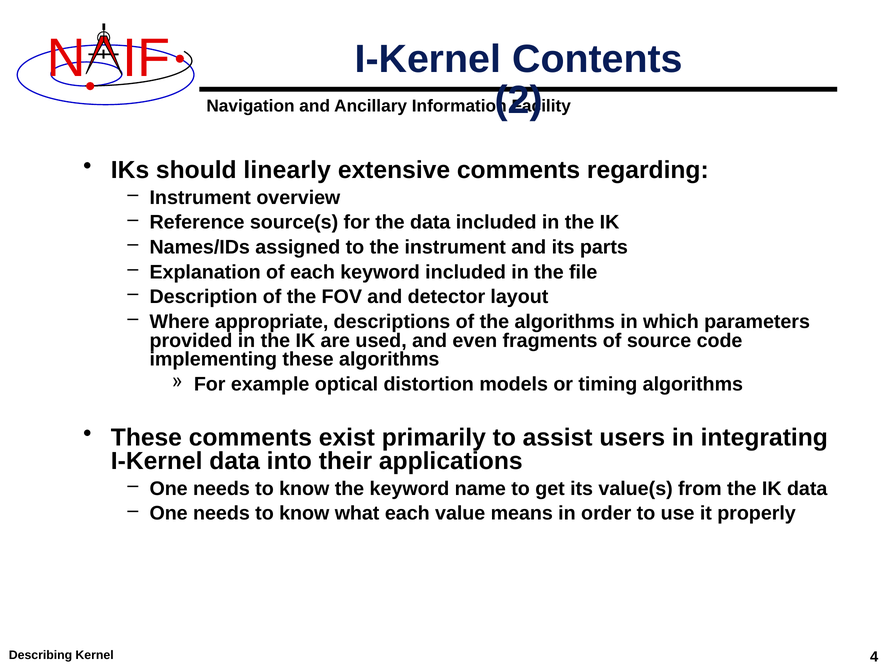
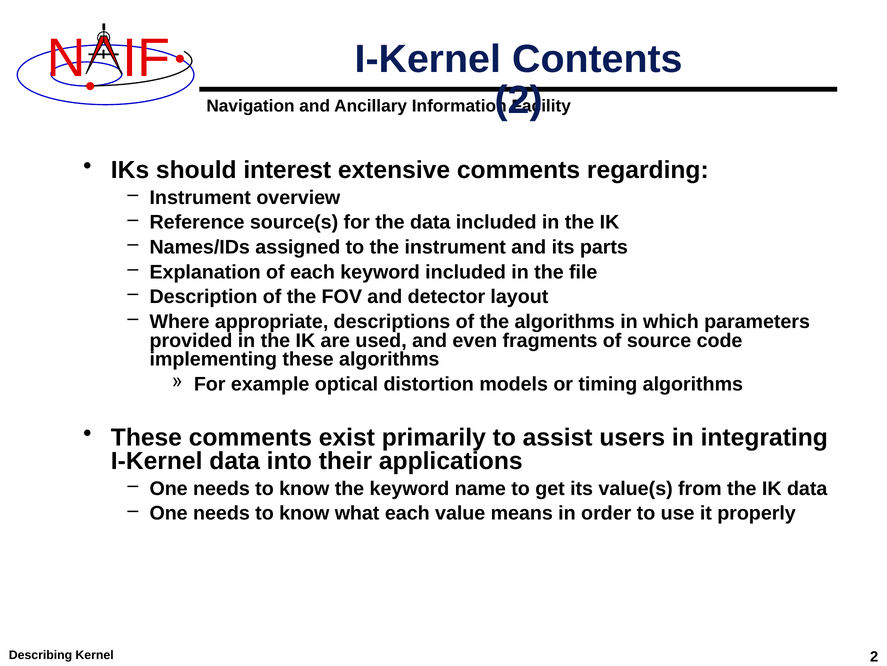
linearly: linearly -> interest
Kernel 4: 4 -> 2
